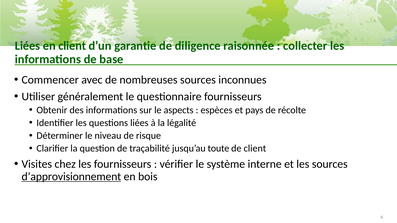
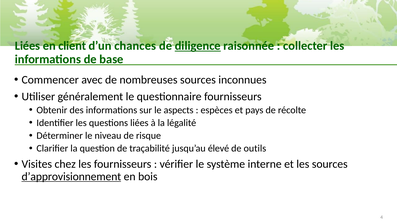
garantie: garantie -> chances
diligence underline: none -> present
toute: toute -> élevé
de client: client -> outils
